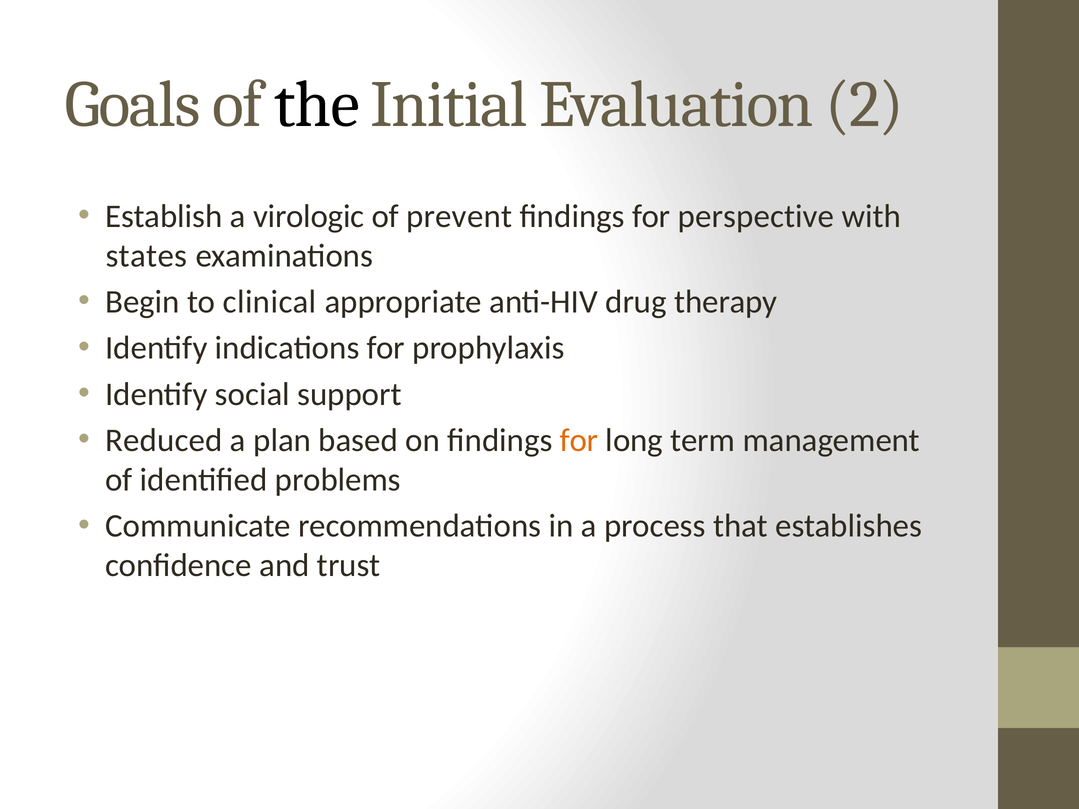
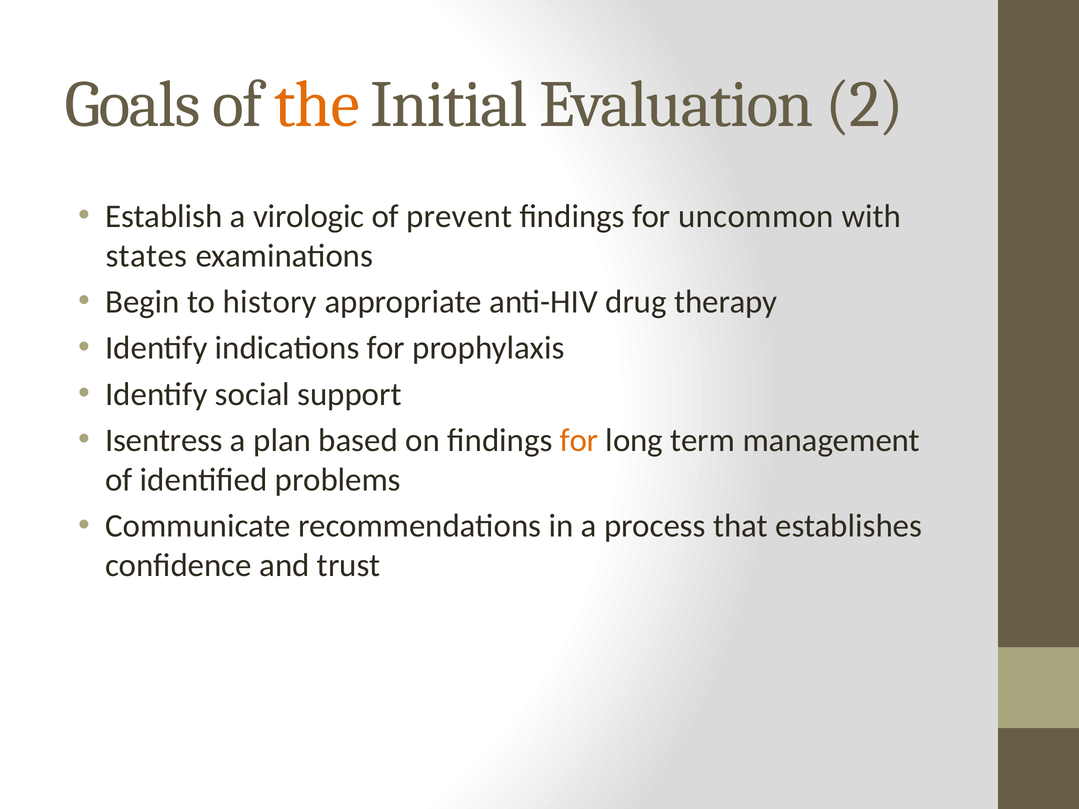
the colour: black -> orange
perspective: perspective -> uncommon
clinical: clinical -> history
Reduced: Reduced -> Isentress
